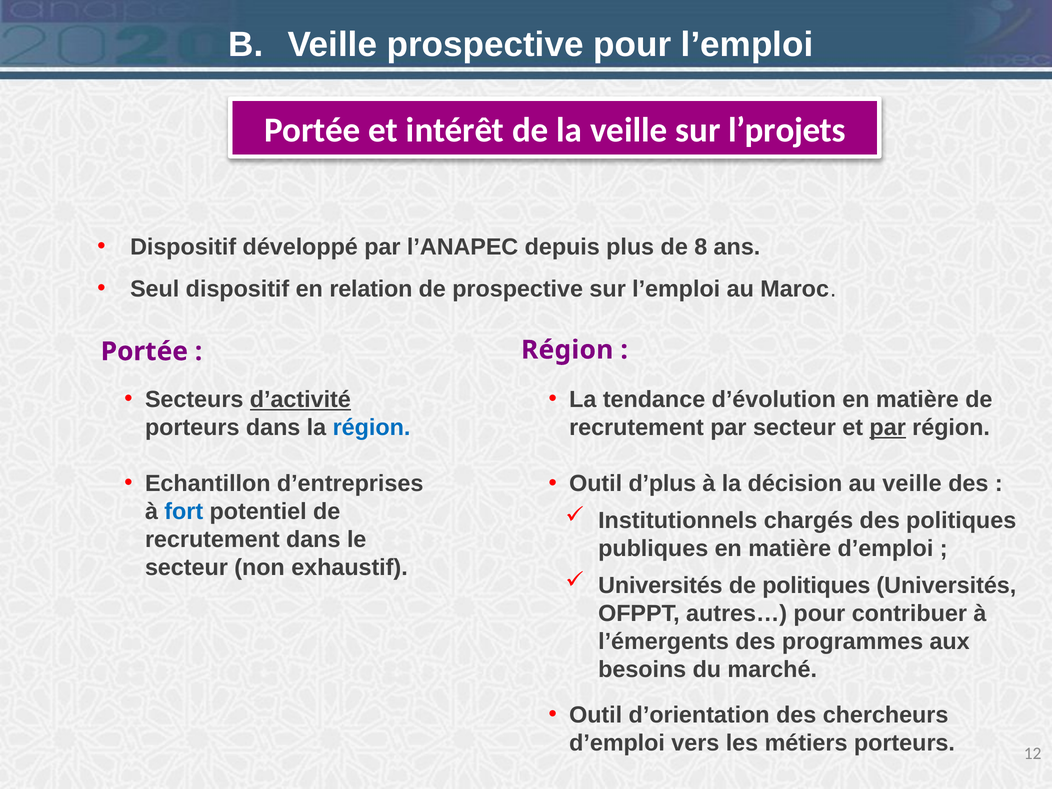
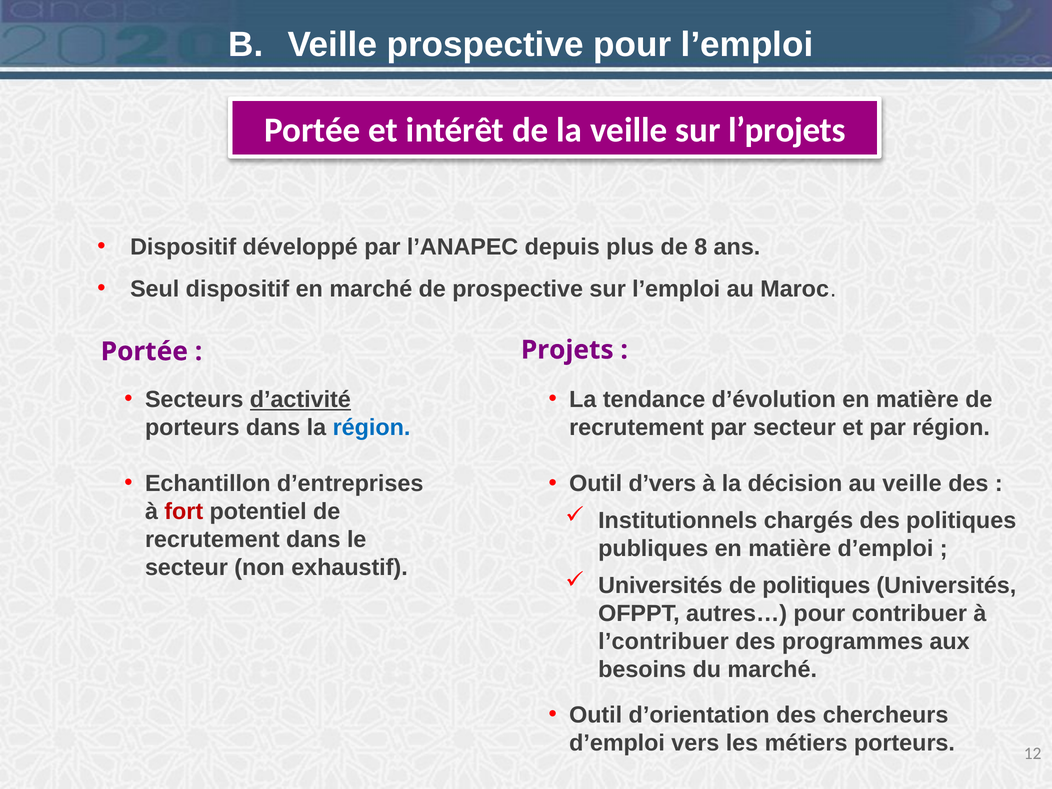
en relation: relation -> marché
Région at (567, 350): Région -> Projets
par at (888, 428) underline: present -> none
d’plus: d’plus -> d’vers
fort colour: blue -> red
l’émergents: l’émergents -> l’contribuer
